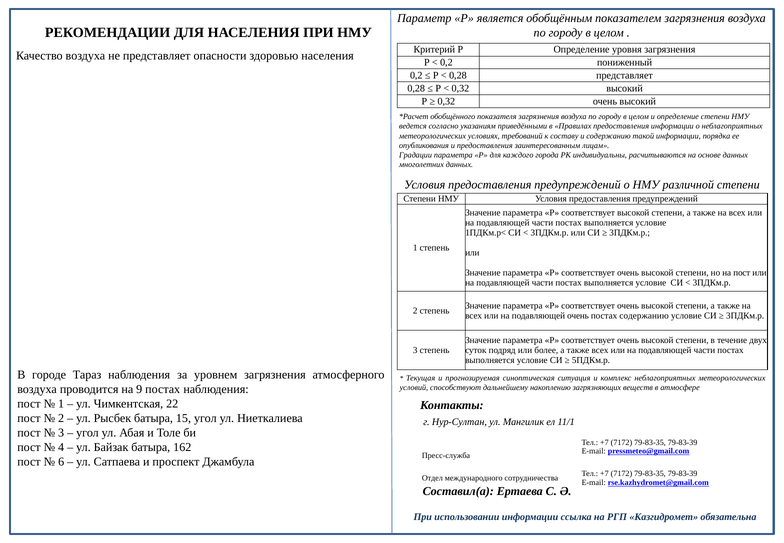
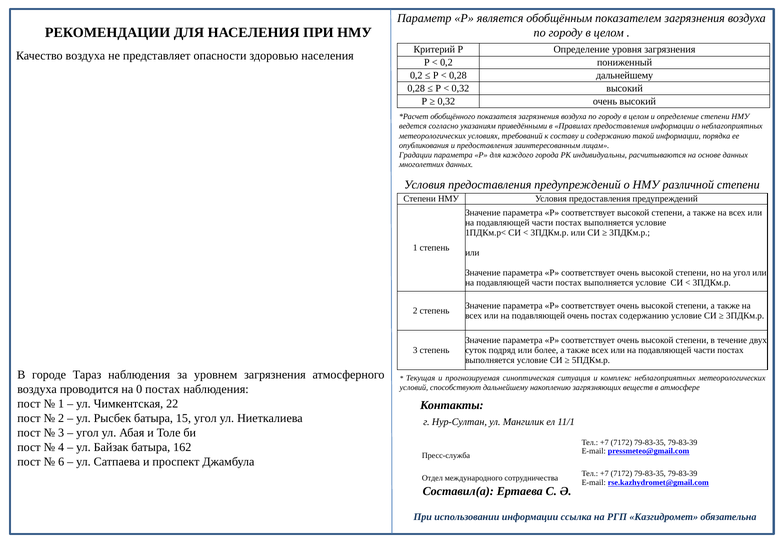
0,28 представляет: представляет -> дальнейшему
на пост: пост -> угол
9: 9 -> 0
